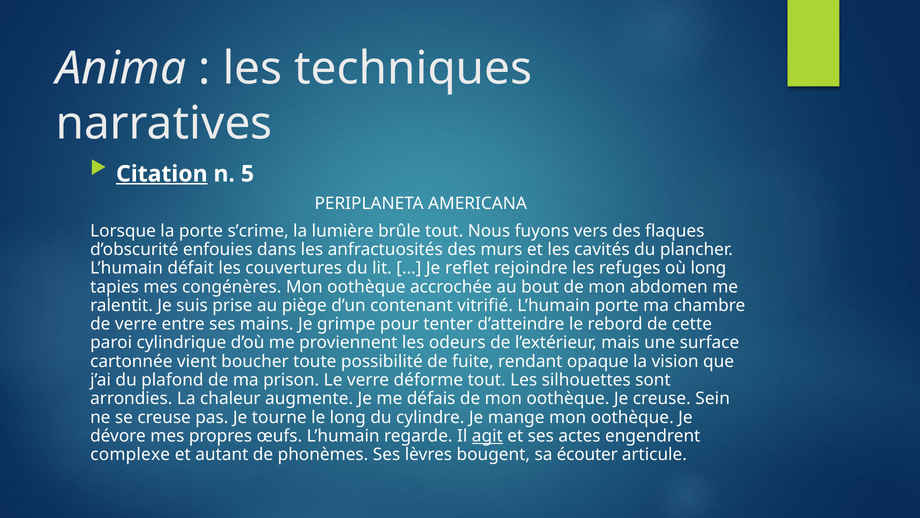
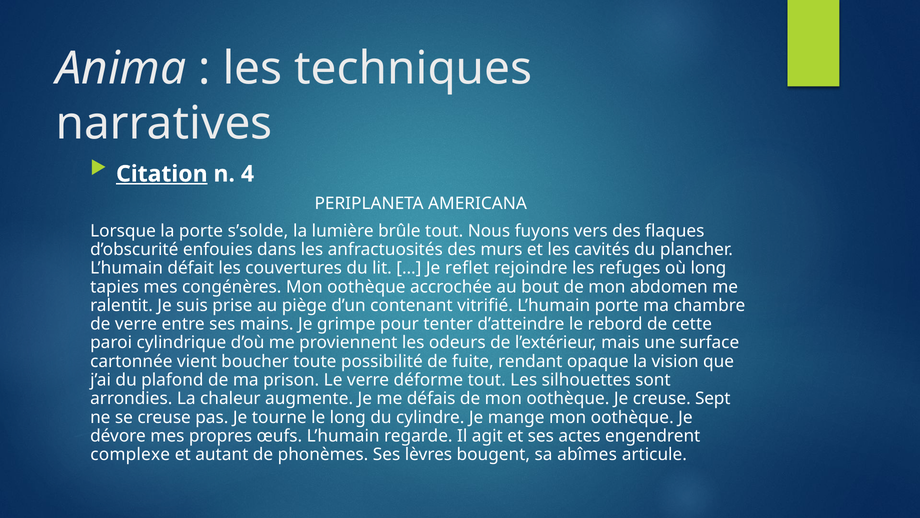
5: 5 -> 4
s’crime: s’crime -> s’solde
Sein: Sein -> Sept
agit underline: present -> none
écouter: écouter -> abîmes
